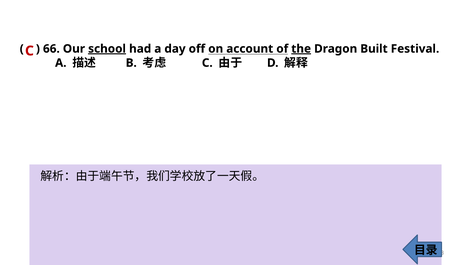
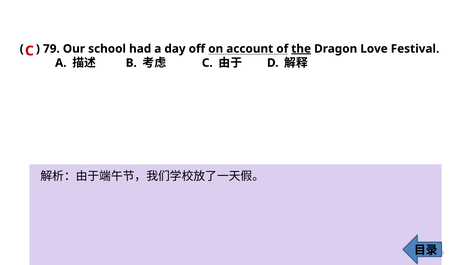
66: 66 -> 79
school underline: present -> none
Built: Built -> Love
